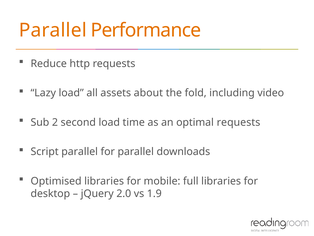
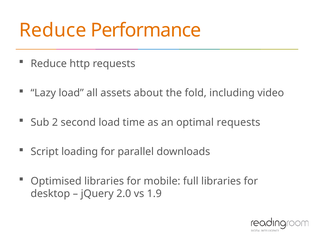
Parallel at (53, 30): Parallel -> Reduce
Script parallel: parallel -> loading
